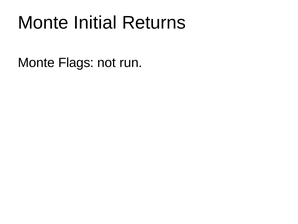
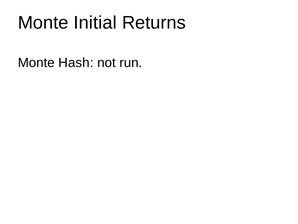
Flags: Flags -> Hash
